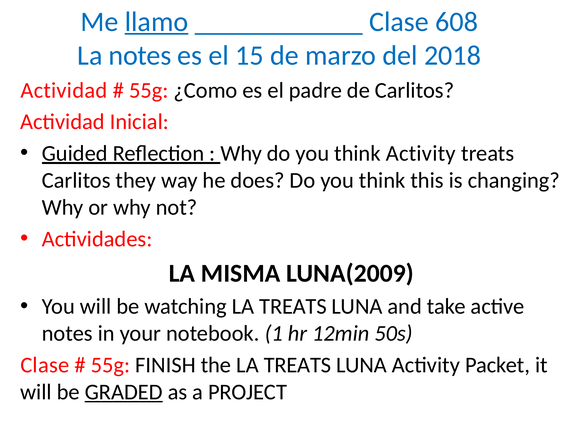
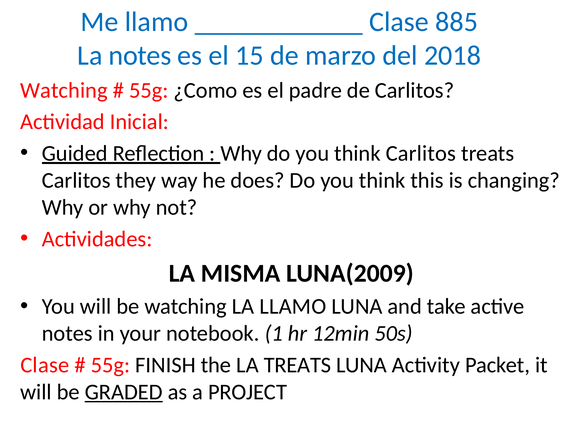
llamo at (157, 22) underline: present -> none
608: 608 -> 885
Actividad at (64, 90): Actividad -> Watching
think Activity: Activity -> Carlitos
watching LA TREATS: TREATS -> LLAMO
